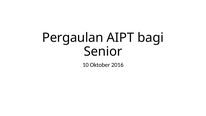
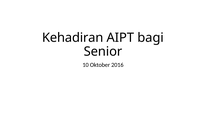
Pergaulan: Pergaulan -> Kehadiran
